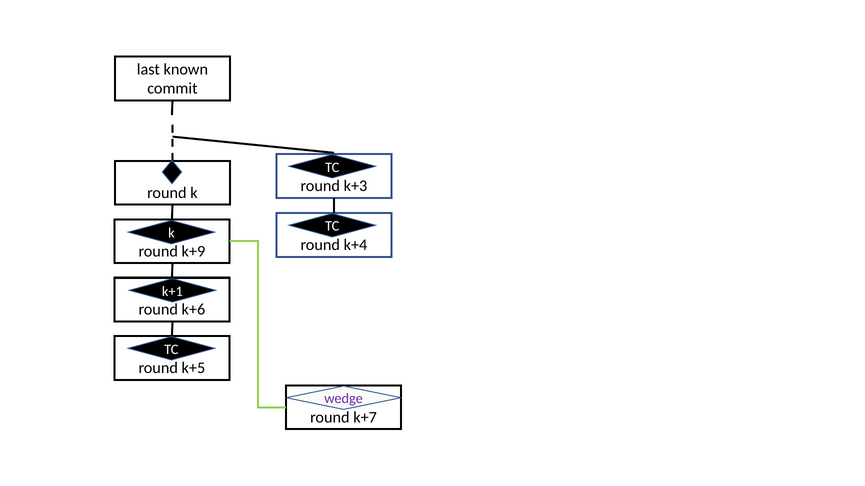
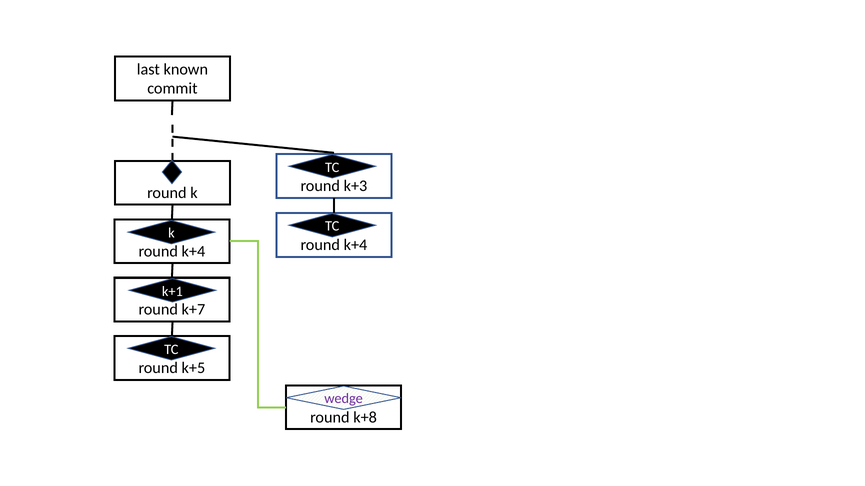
k+9 at (193, 252): k+9 -> k+4
k+6: k+6 -> k+7
k+7: k+7 -> k+8
